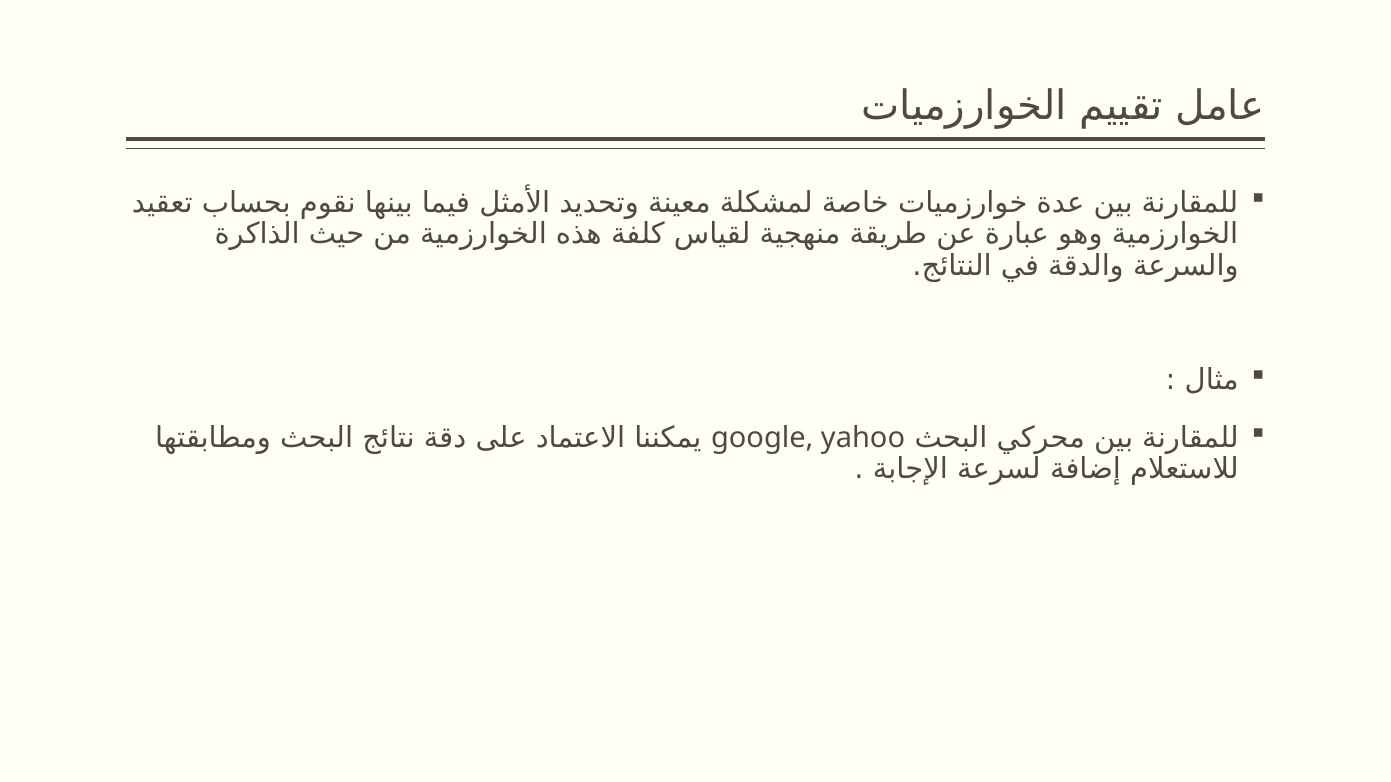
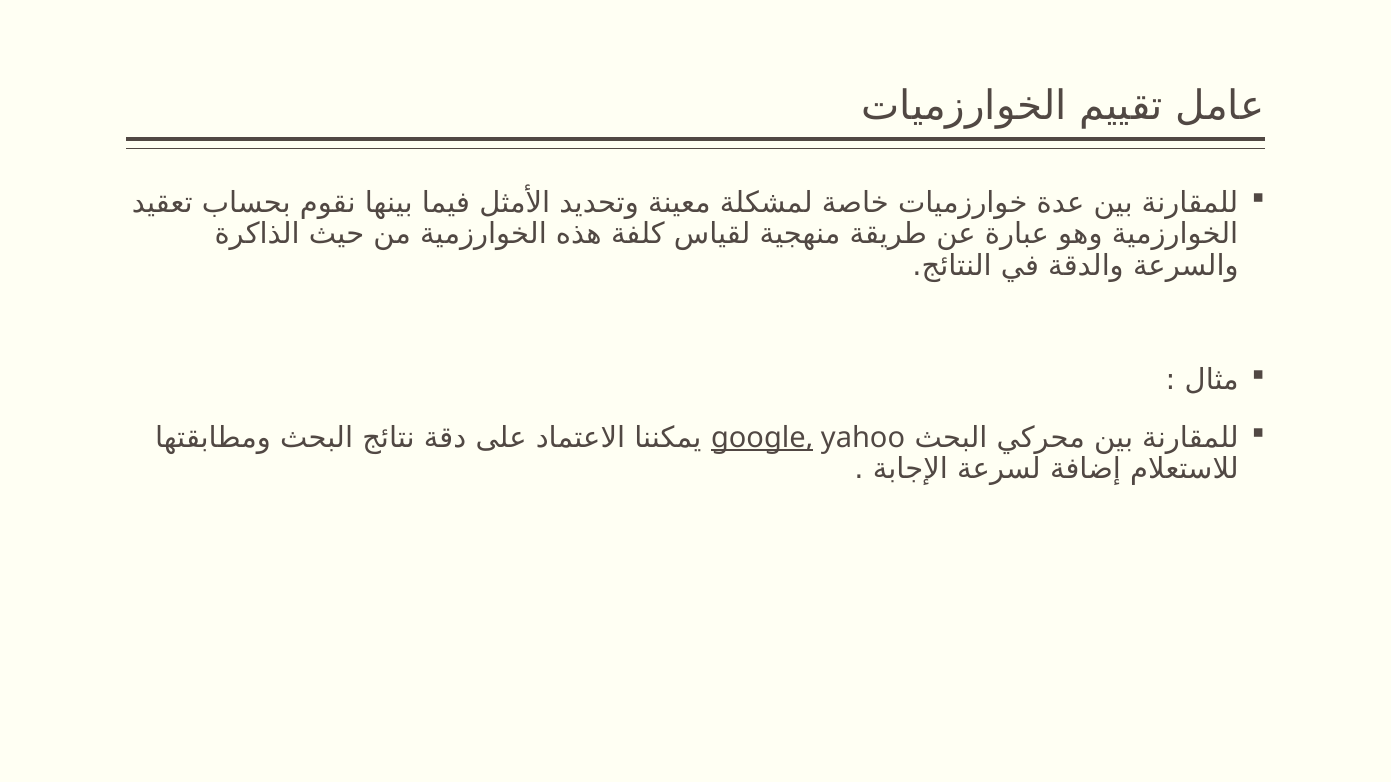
google underline: none -> present
